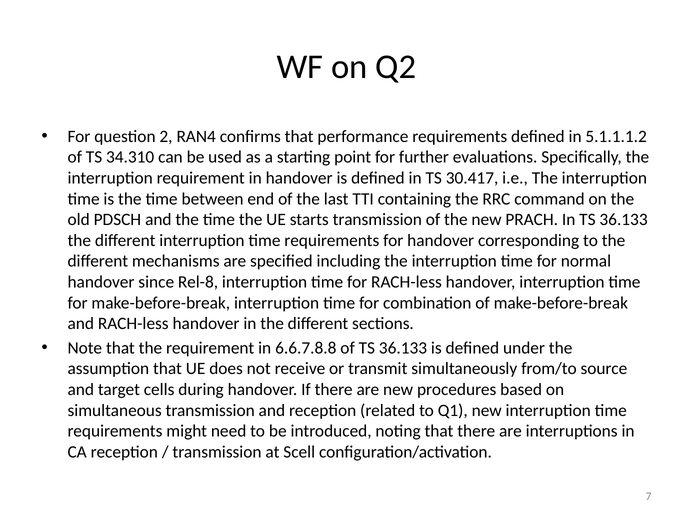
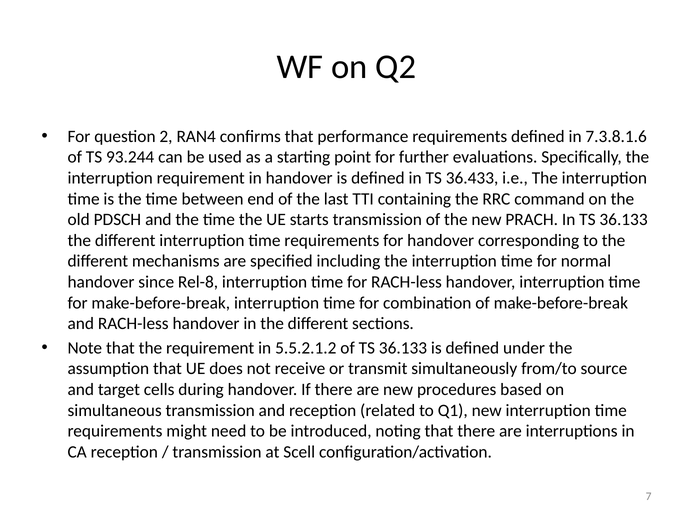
5.1.1.1.2: 5.1.1.1.2 -> 7.3.8.1.6
34.310: 34.310 -> 93.244
30.417: 30.417 -> 36.433
6.6.7.8.8: 6.6.7.8.8 -> 5.5.2.1.2
